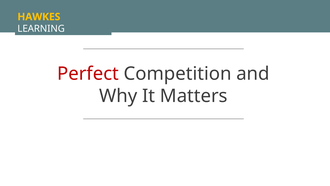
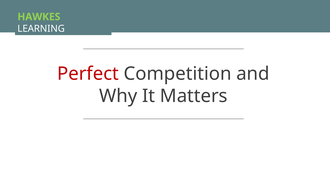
HAWKES colour: yellow -> light green
